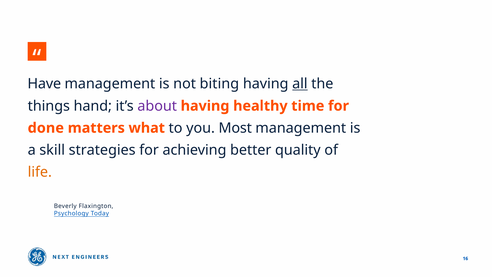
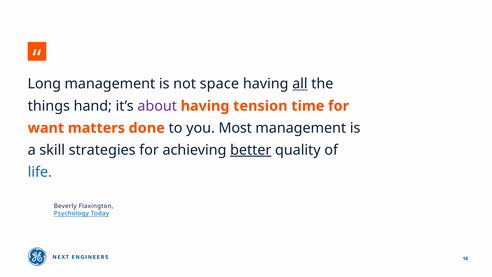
Have: Have -> Long
biting: biting -> space
healthy: healthy -> tension
done: done -> want
what: what -> done
better underline: none -> present
life colour: orange -> blue
